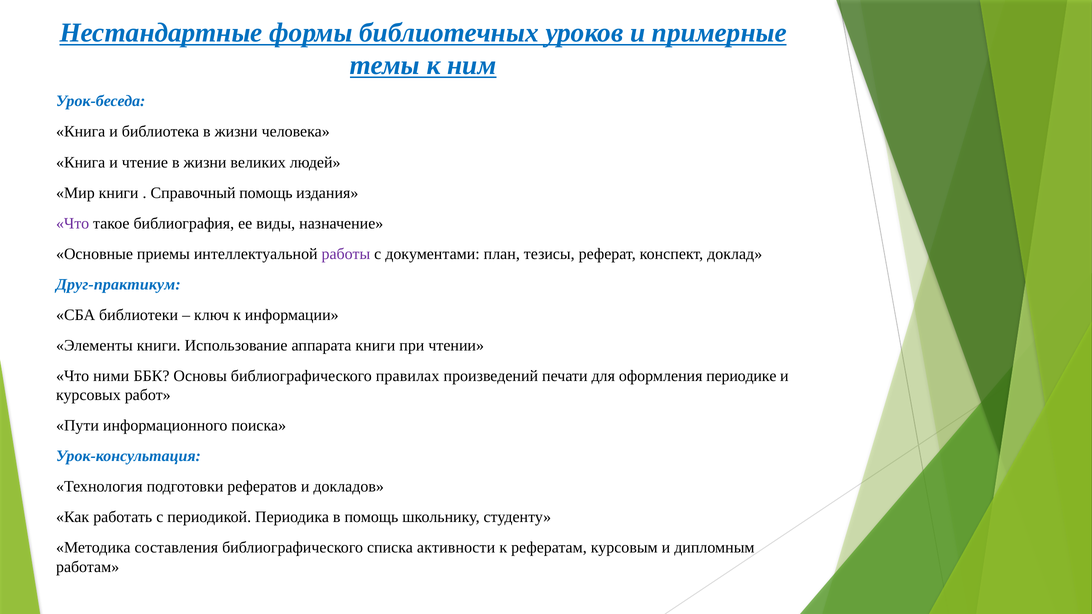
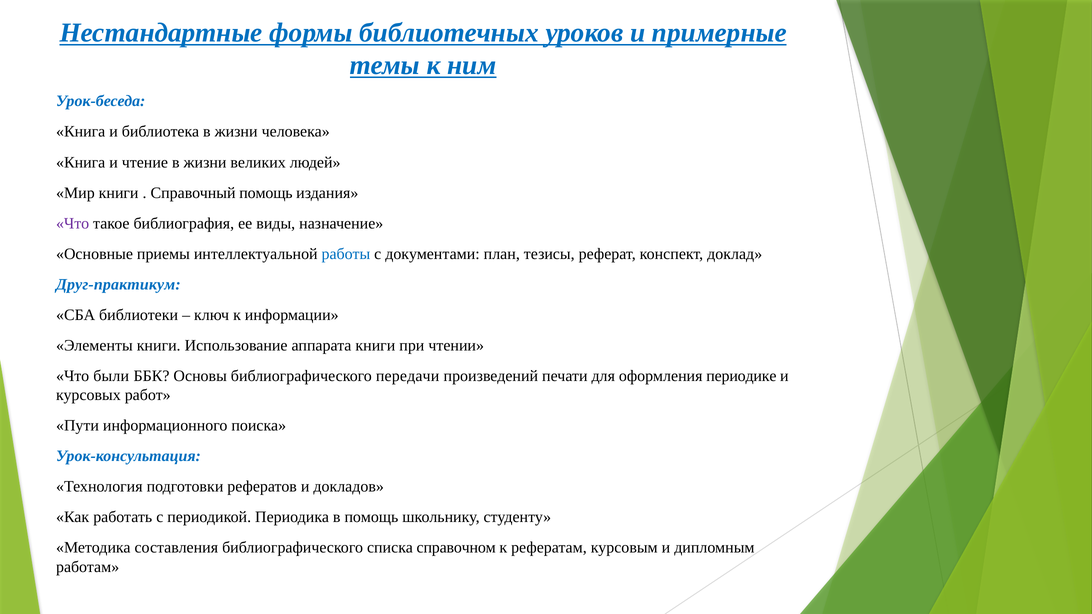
работы colour: purple -> blue
ними: ними -> были
правилах: правилах -> передачи
активности: активности -> справочном
